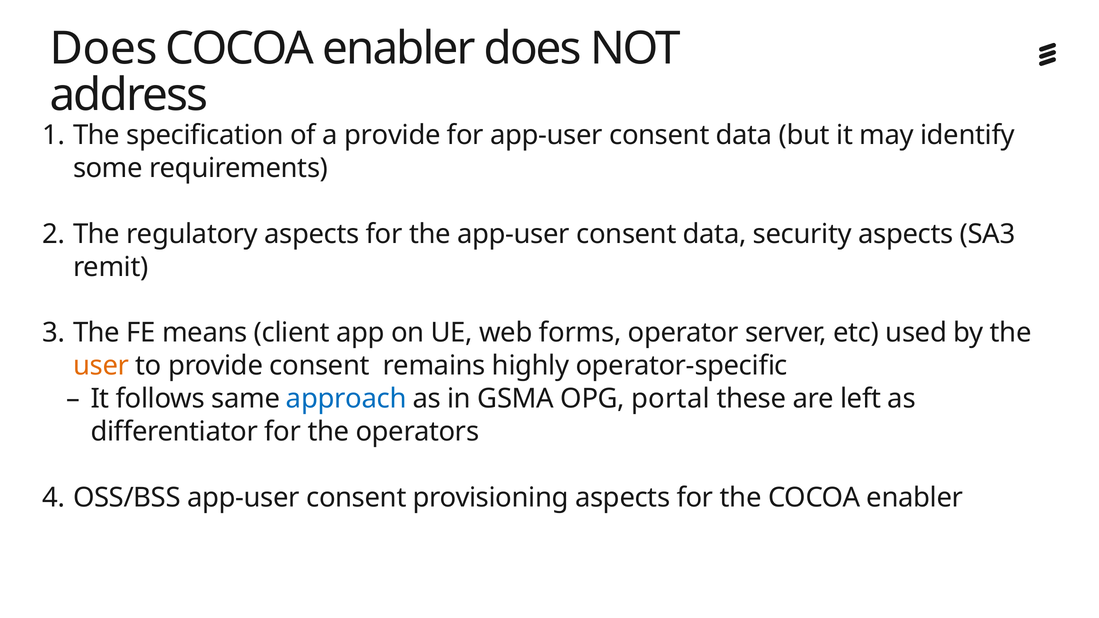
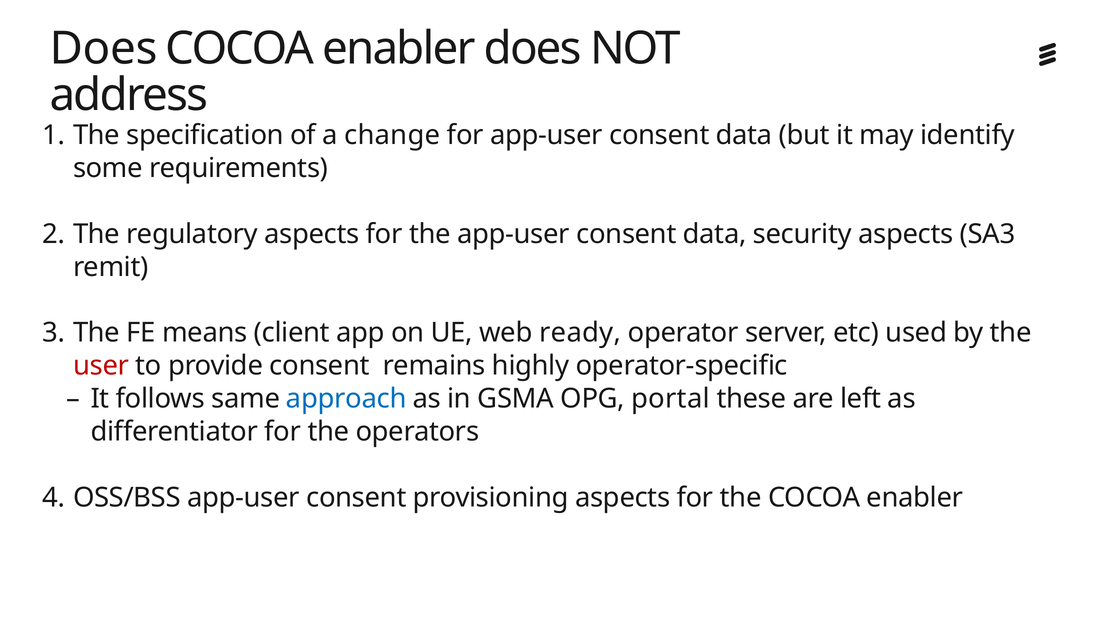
a provide: provide -> change
forms: forms -> ready
user colour: orange -> red
